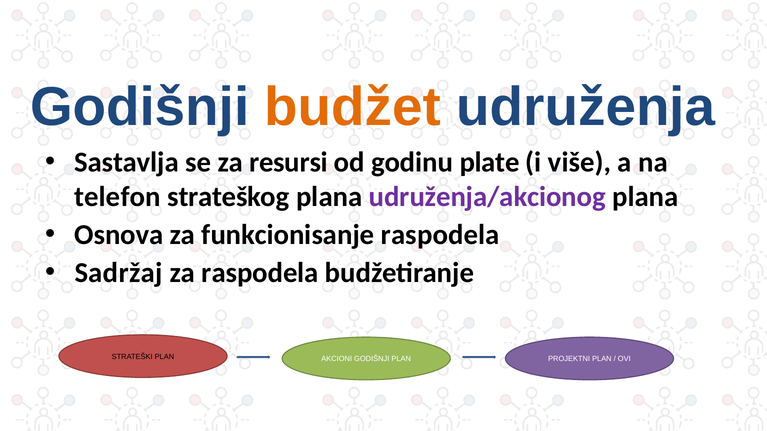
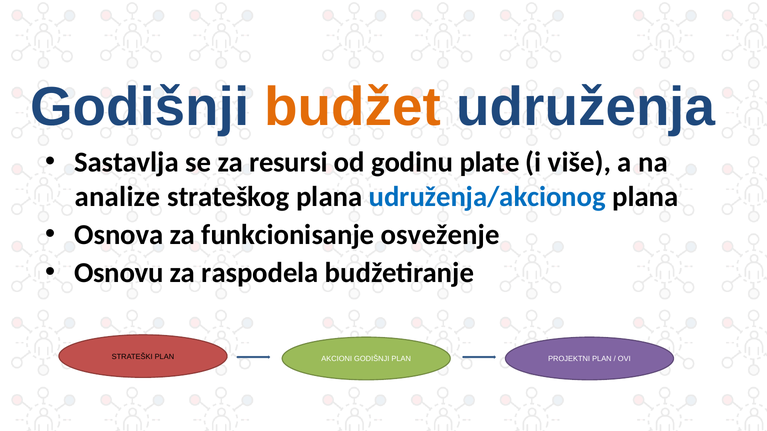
telefon: telefon -> analize
udruženja/akcionog colour: purple -> blue
funkcionisanje raspodela: raspodela -> osveženje
Sadržaj: Sadržaj -> Osnovu
